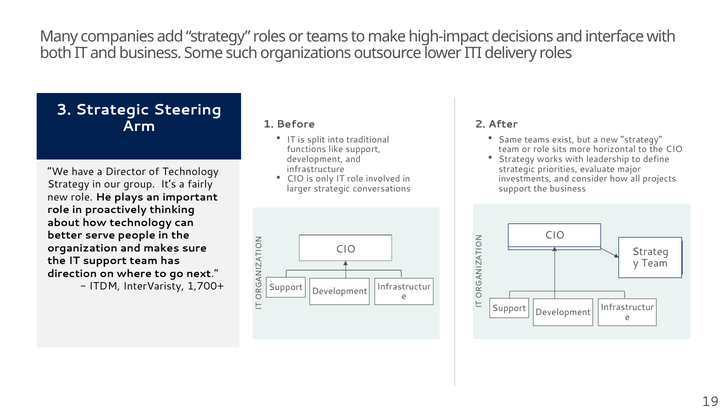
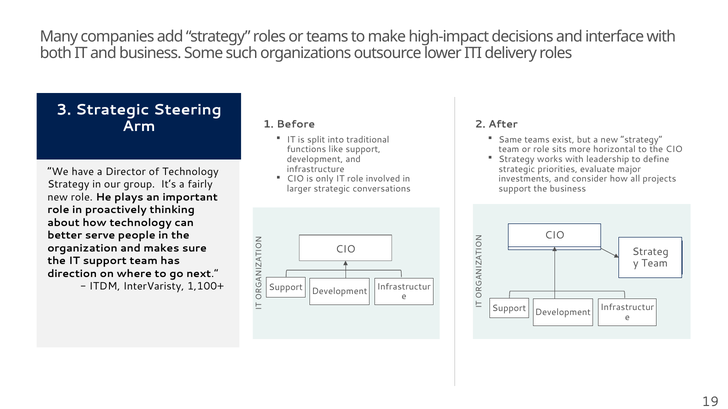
1,700+: 1,700+ -> 1,100+
